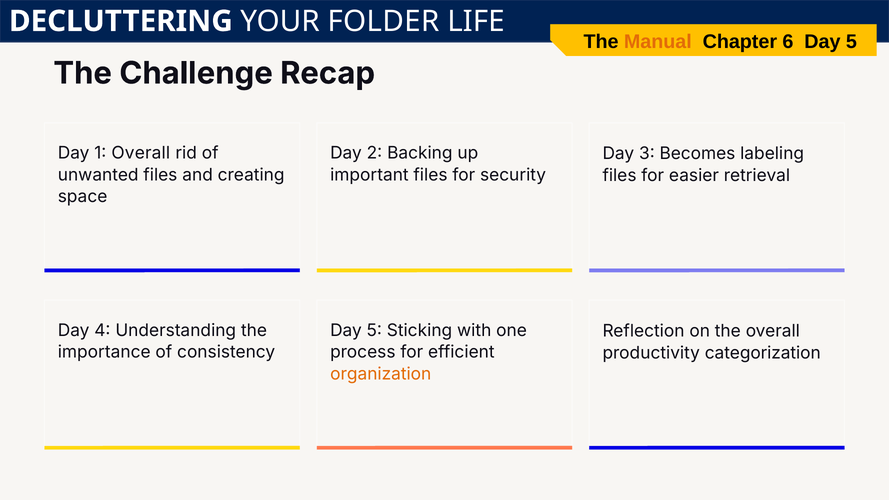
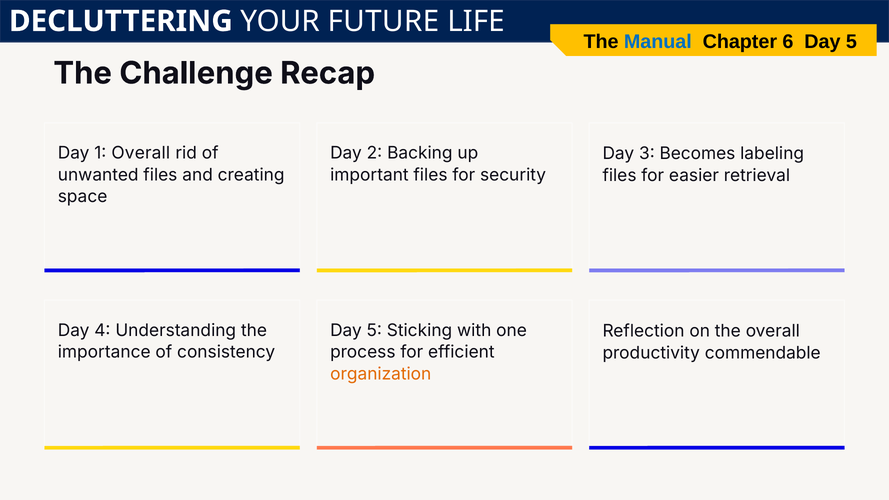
FOLDER: FOLDER -> FUTURE
Manual colour: orange -> blue
categorization: categorization -> commendable
